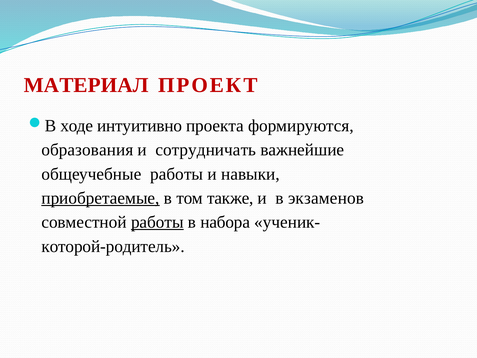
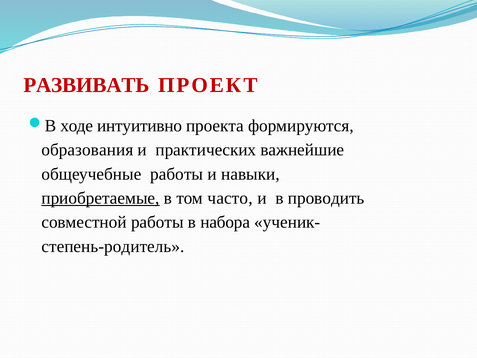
МАТЕРИАЛ: МАТЕРИАЛ -> РАЗВИВАТЬ
сотрудничать: сотрудничать -> практических
также: также -> часто
экзаменов: экзаменов -> проводить
работы at (157, 222) underline: present -> none
которой-родитель: которой-родитель -> степень-родитель
